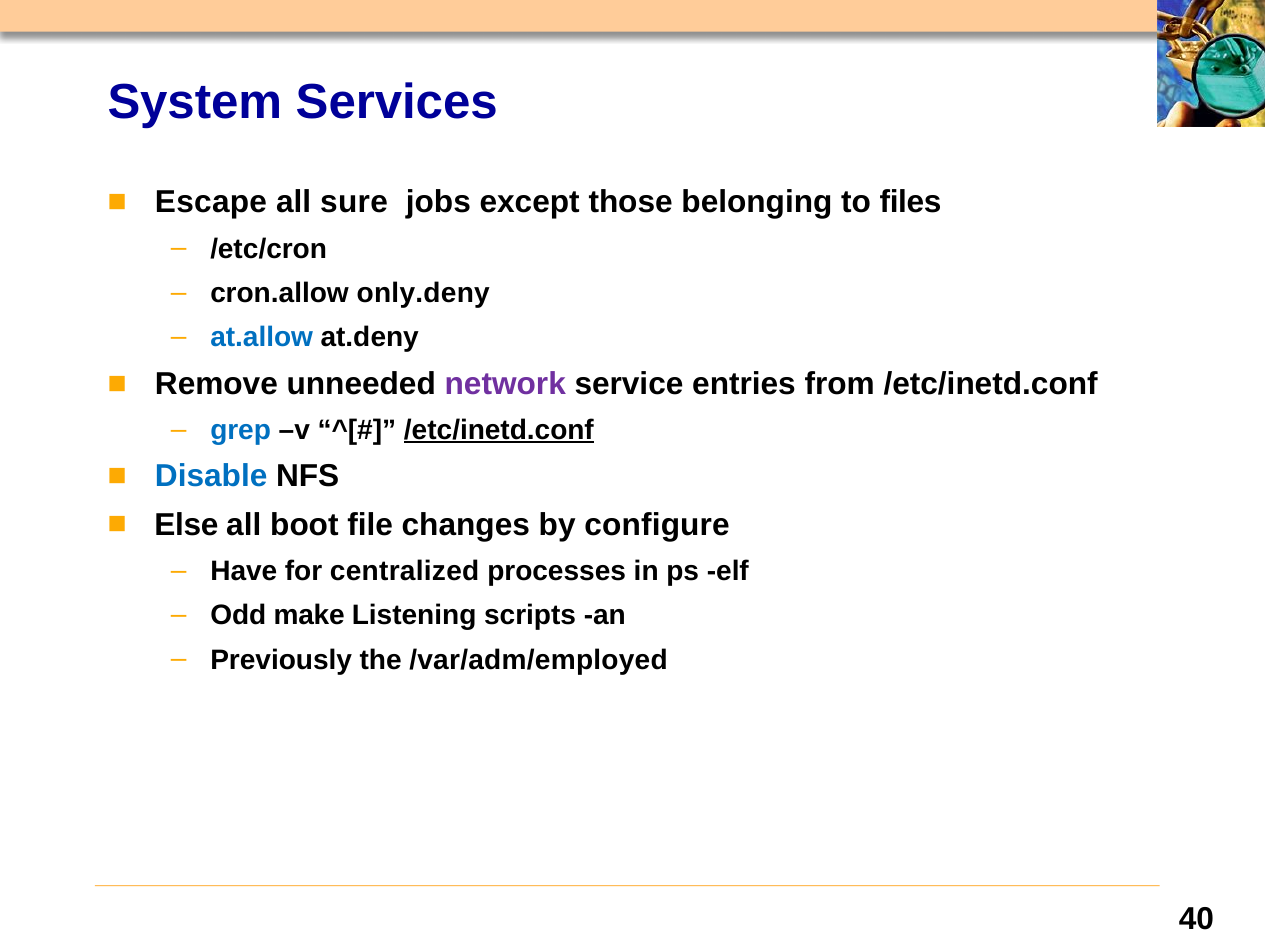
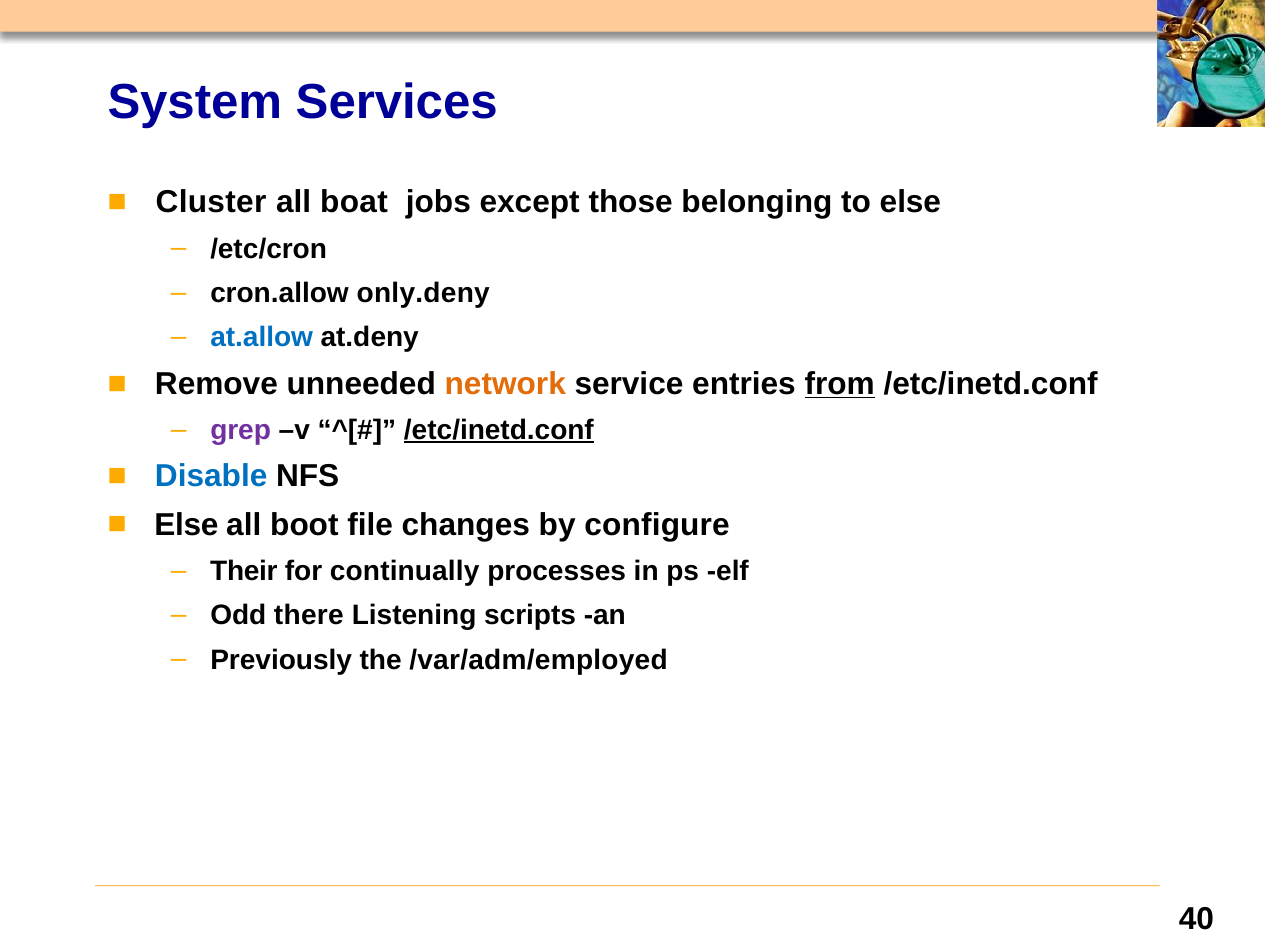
Escape: Escape -> Cluster
sure: sure -> boat
to files: files -> else
network colour: purple -> orange
from underline: none -> present
grep colour: blue -> purple
Have: Have -> Their
centralized: centralized -> continually
make: make -> there
